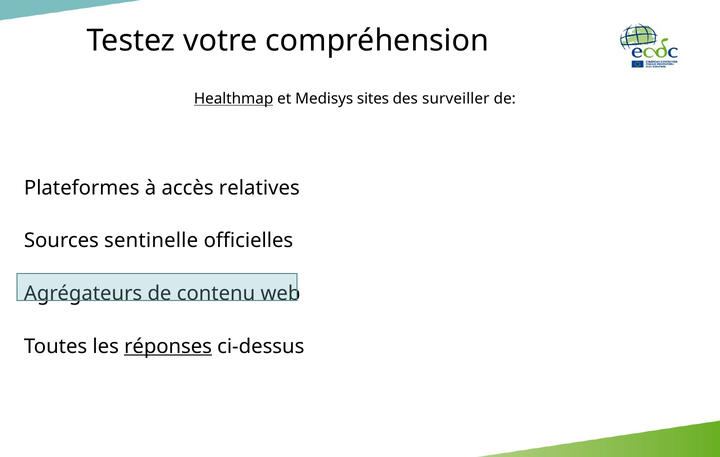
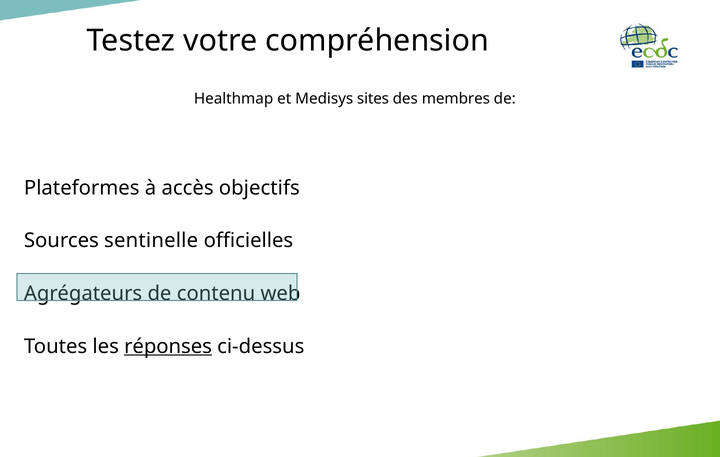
Healthmap underline: present -> none
surveiller: surveiller -> membres
relatives: relatives -> objectifs
